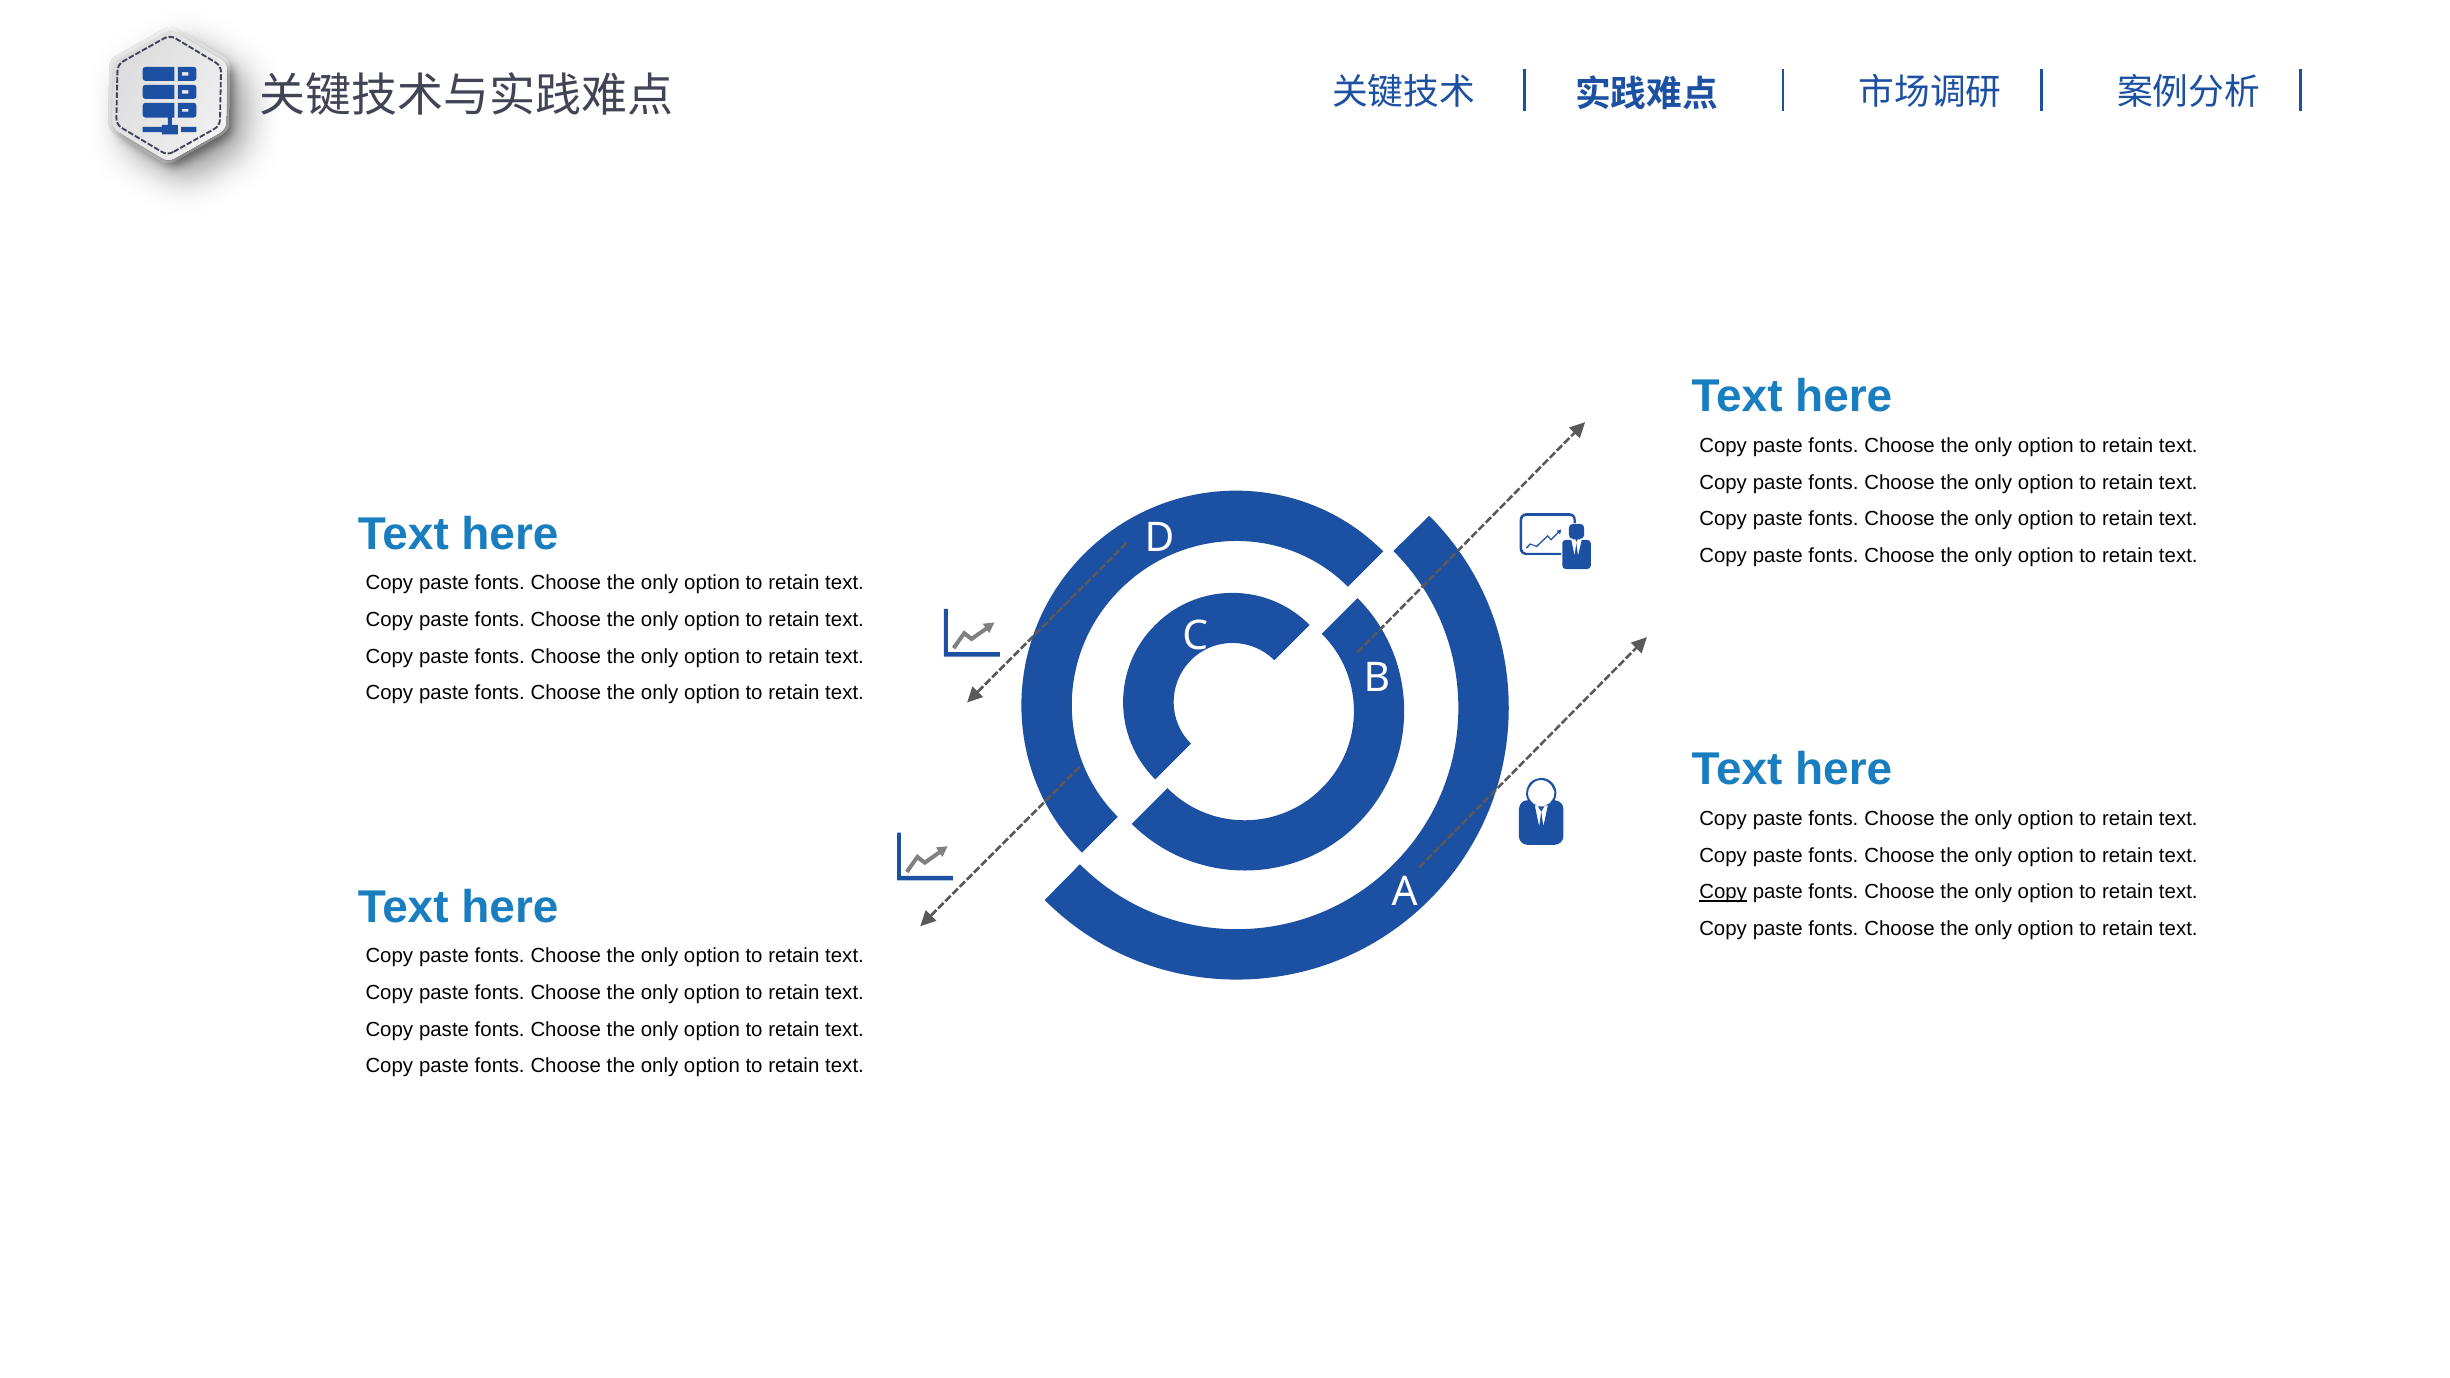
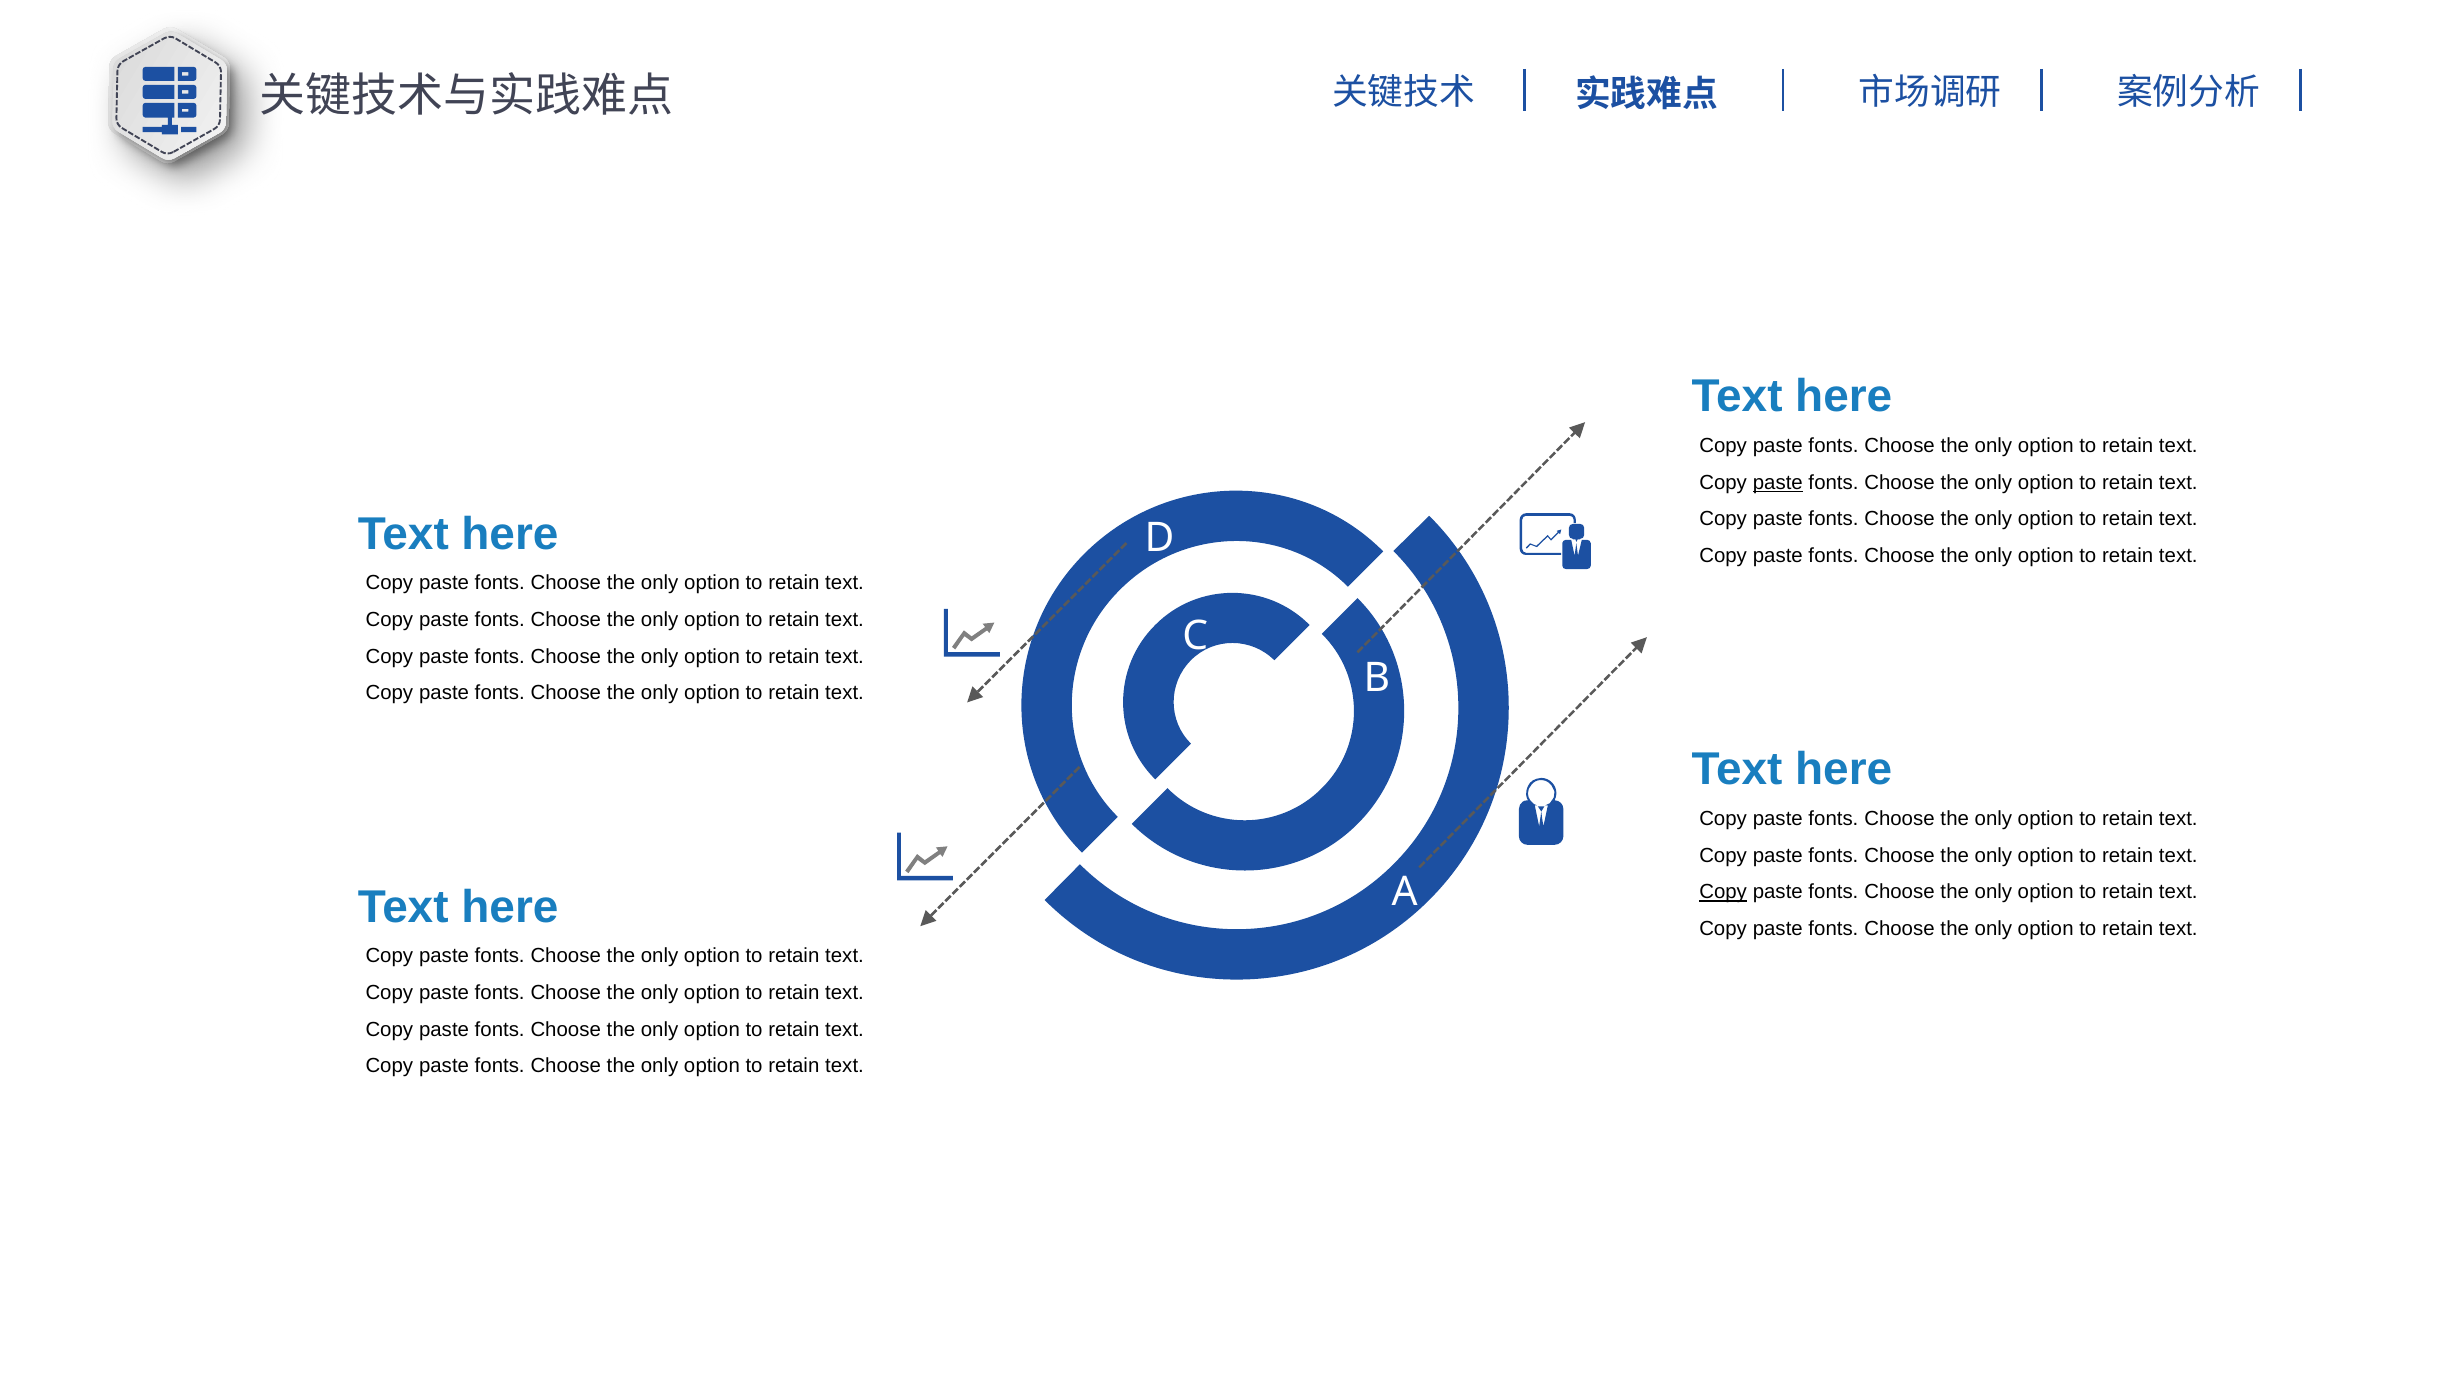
paste at (1778, 482) underline: none -> present
